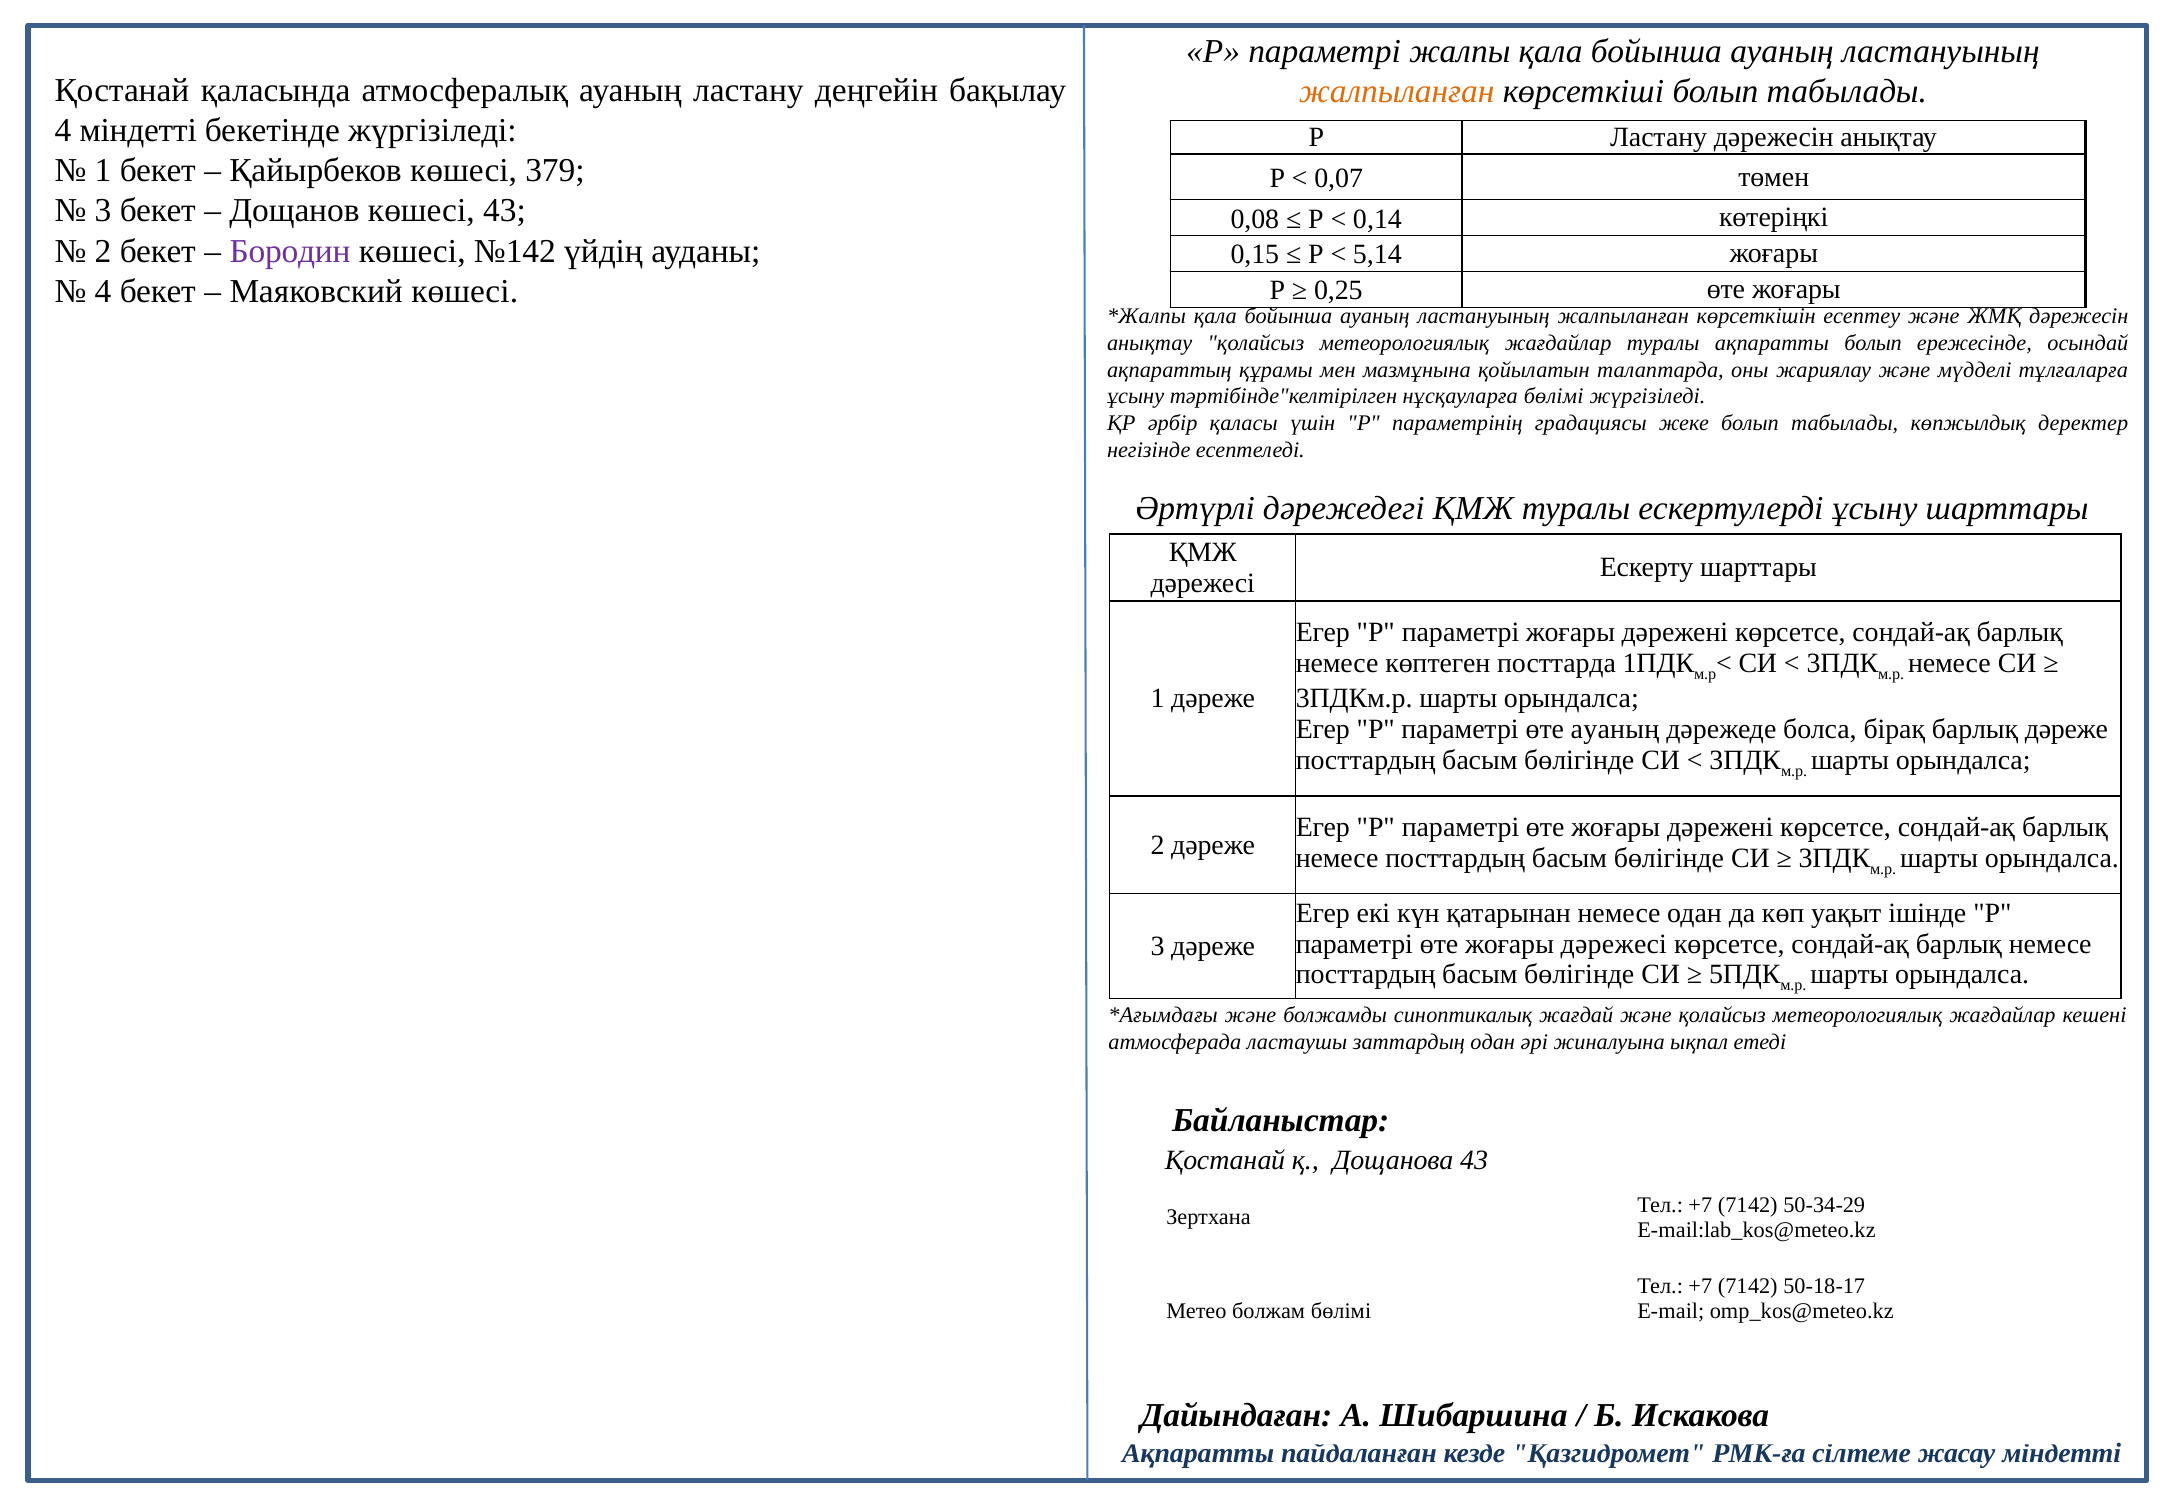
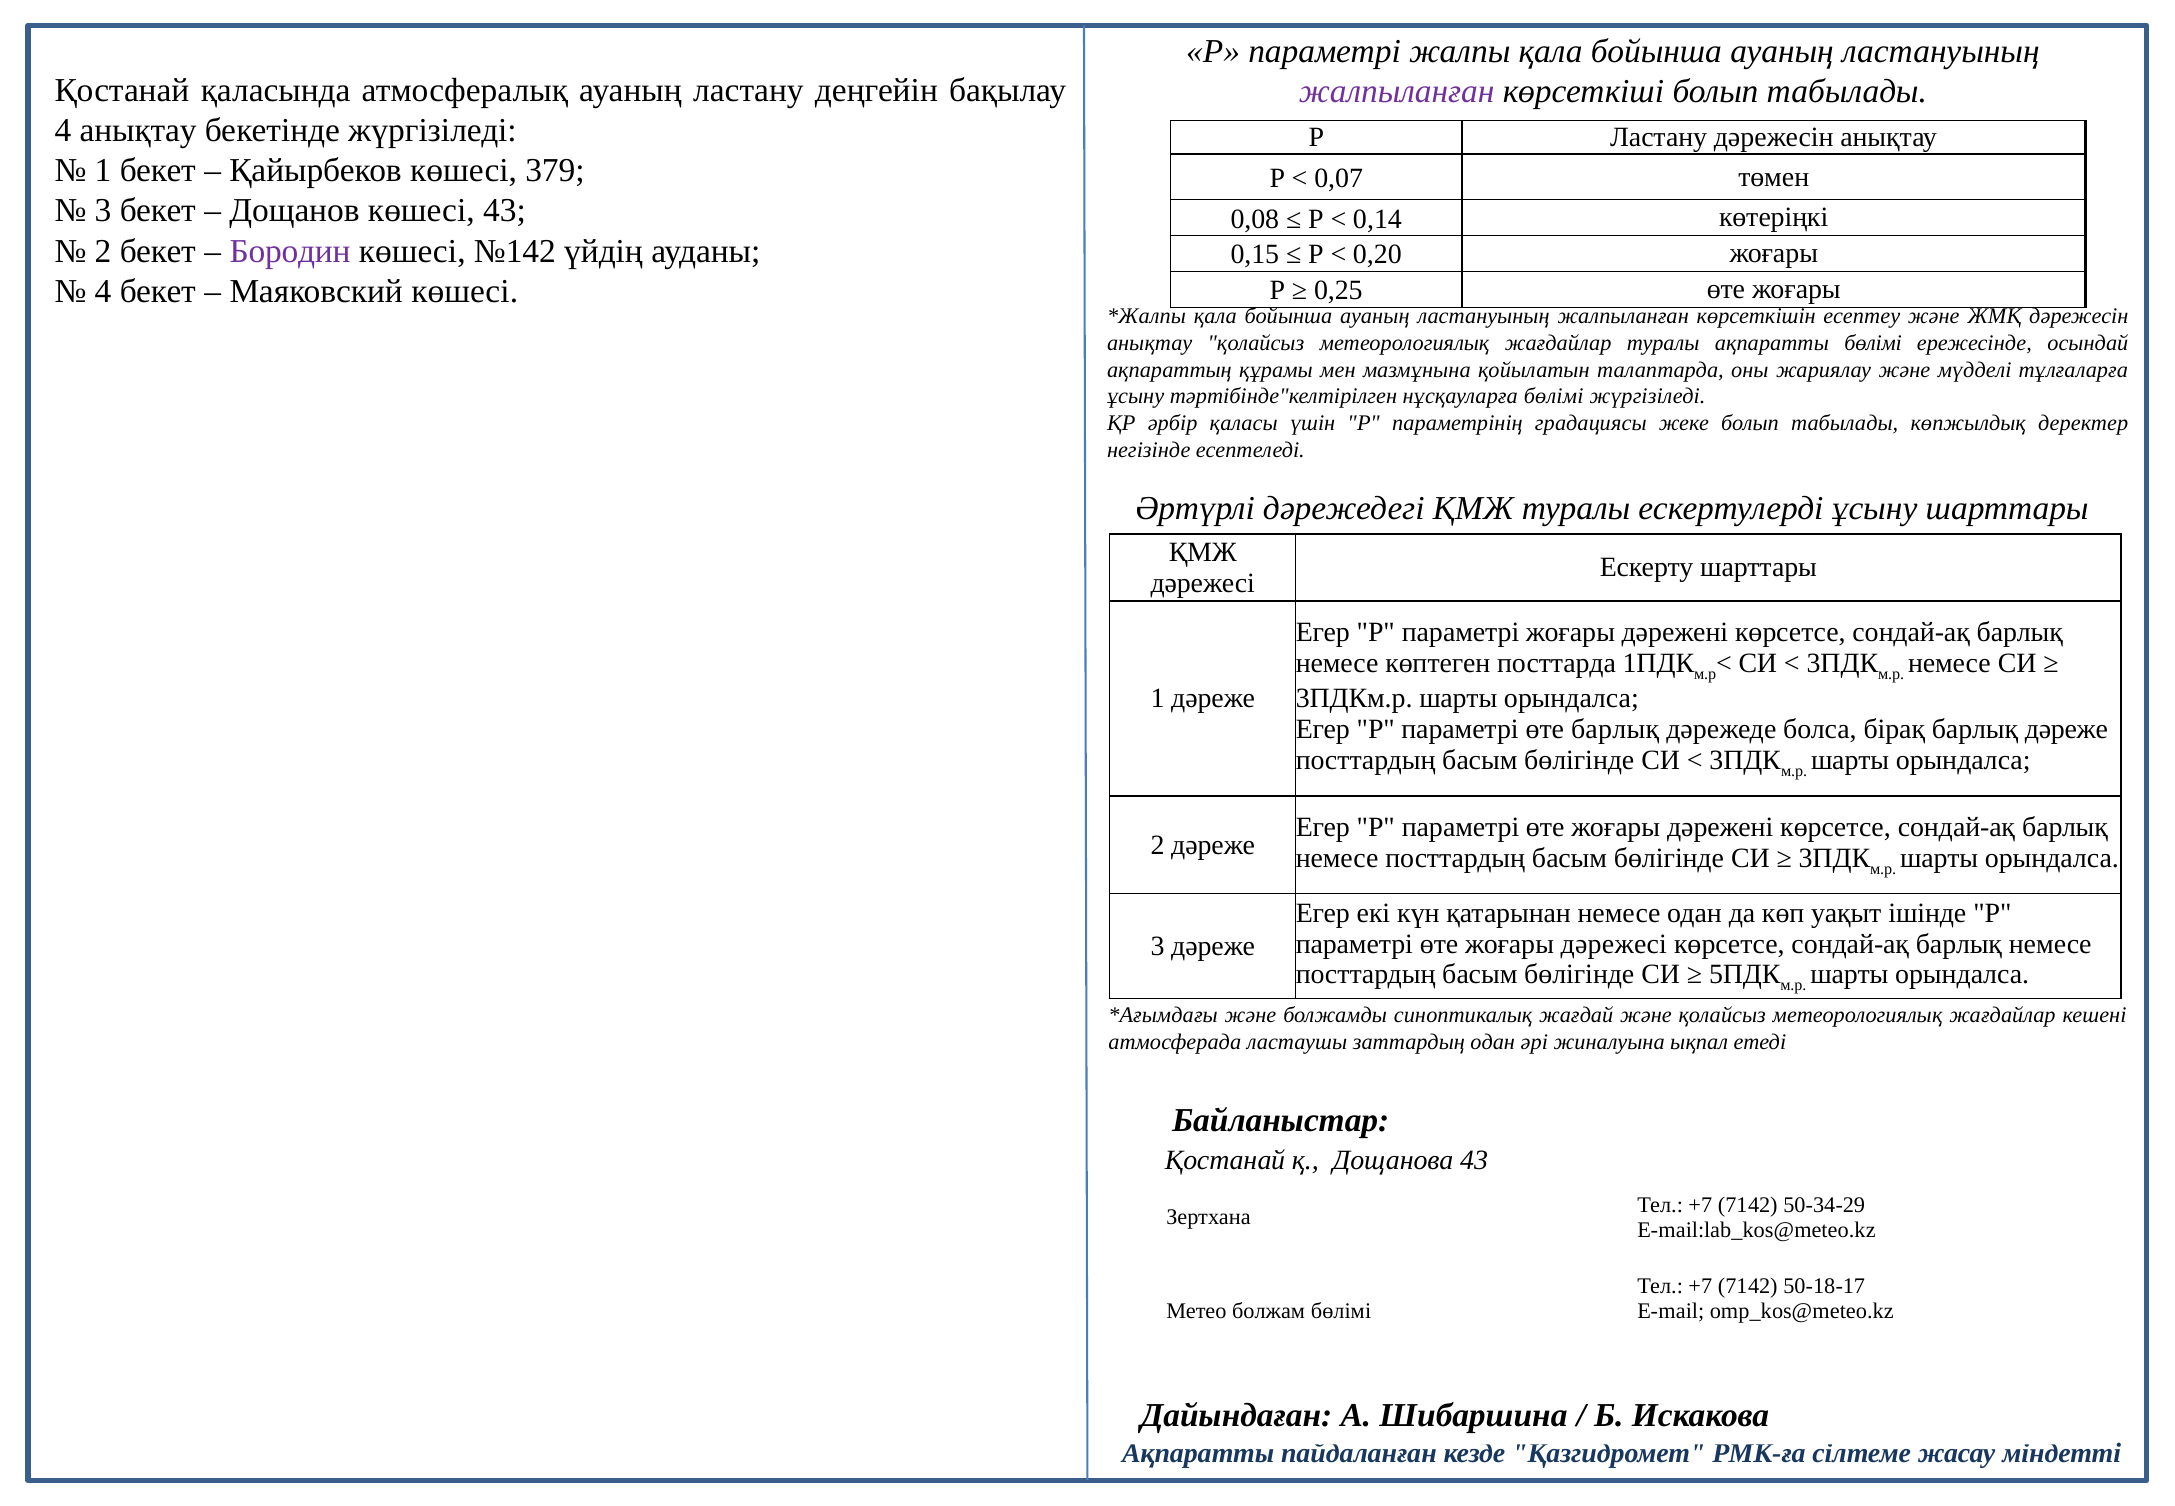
жалпыланған at (1397, 91) colour: orange -> purple
4 міндетті: міндетті -> анықтау
5,14: 5,14 -> 0,20
ақпаратты болып: болып -> бөлімі
өте ауаның: ауаның -> барлық
